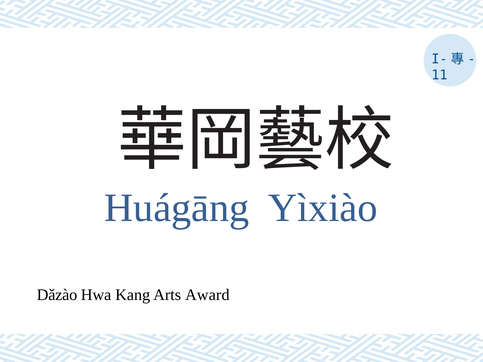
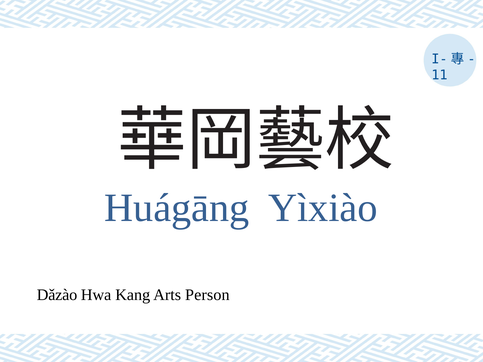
Award: Award -> Person
